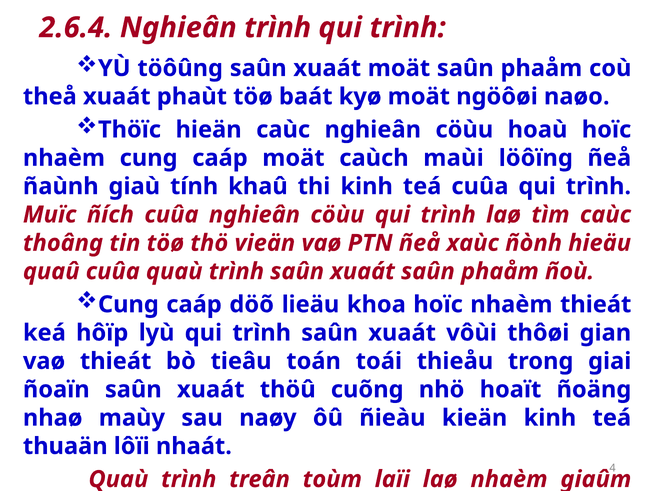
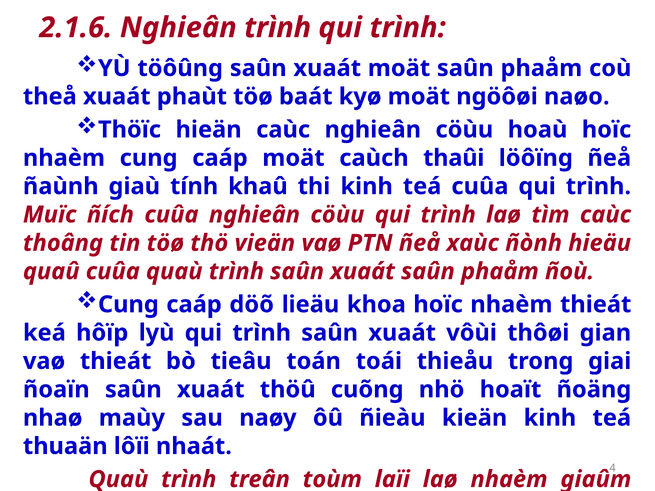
2.6.4: 2.6.4 -> 2.1.6
maùi: maùi -> thaûi
